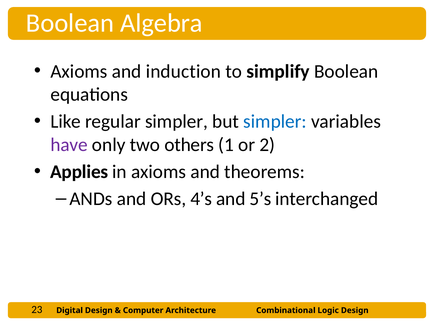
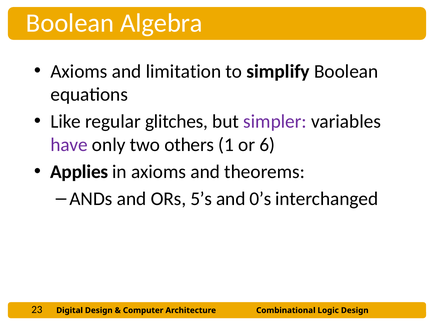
induction: induction -> limitation
regular simpler: simpler -> glitches
simpler at (275, 121) colour: blue -> purple
2: 2 -> 6
4’s: 4’s -> 5’s
5’s: 5’s -> 0’s
